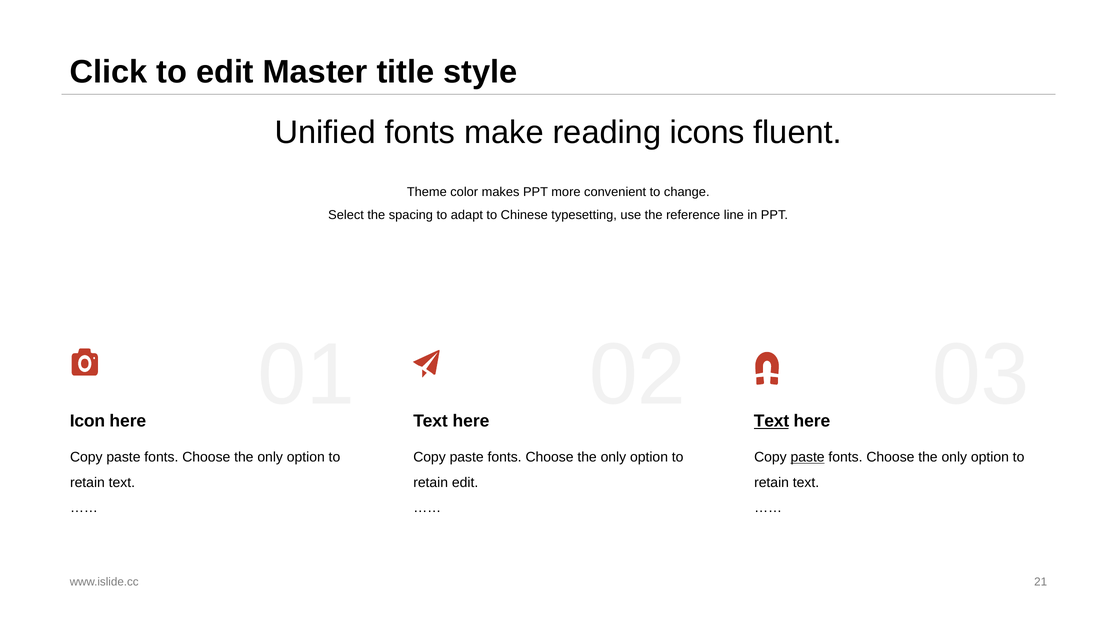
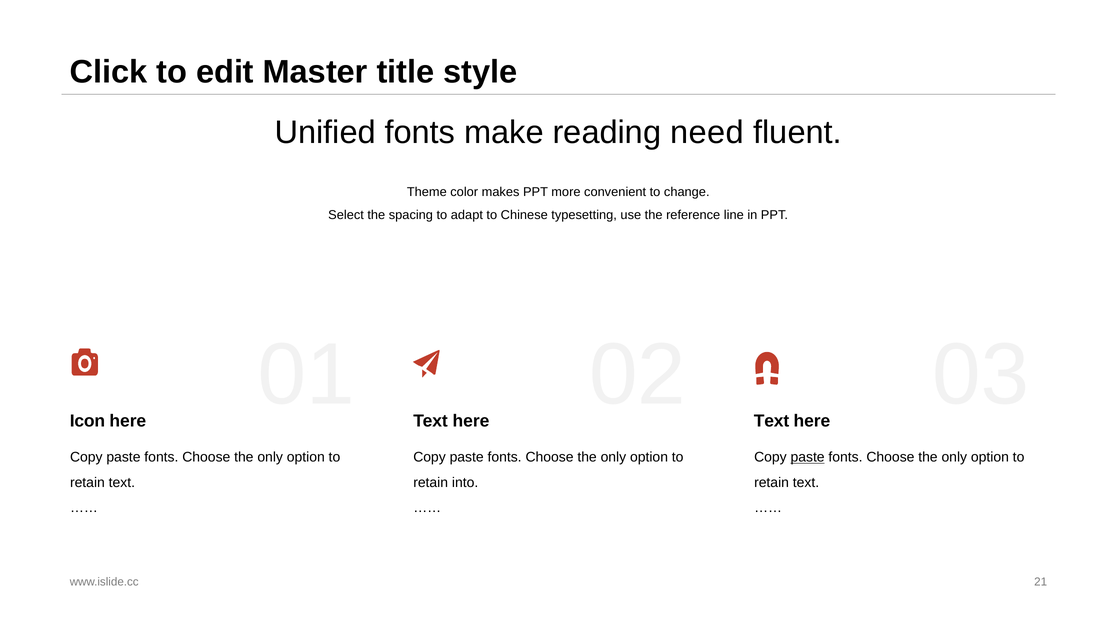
icons: icons -> need
Text at (772, 421) underline: present -> none
retain edit: edit -> into
